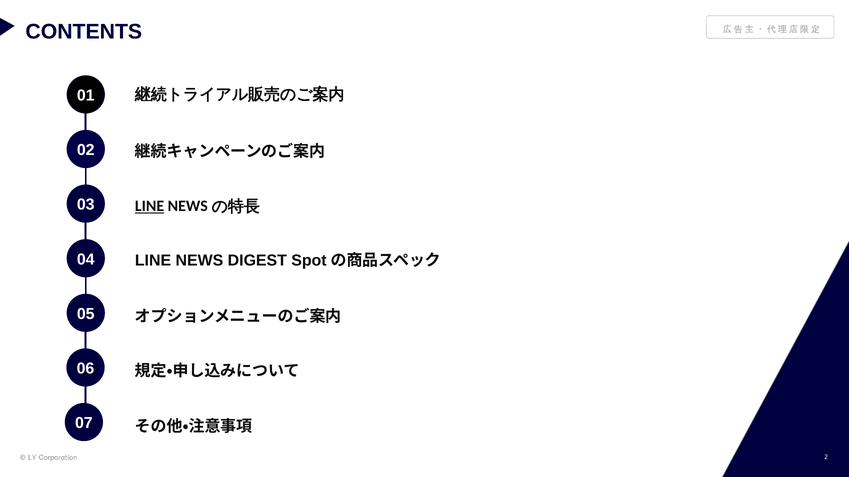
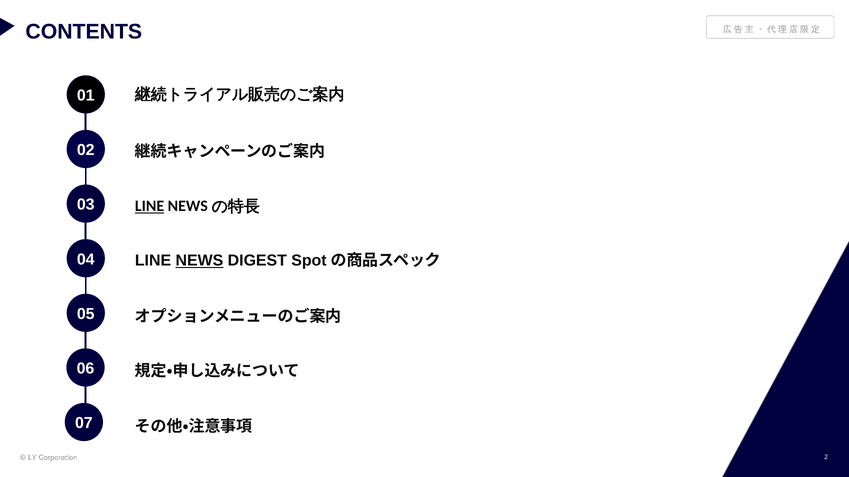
NEWS underline: none -> present
